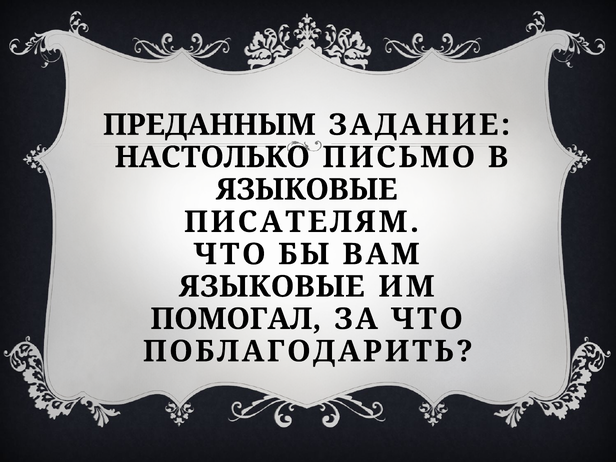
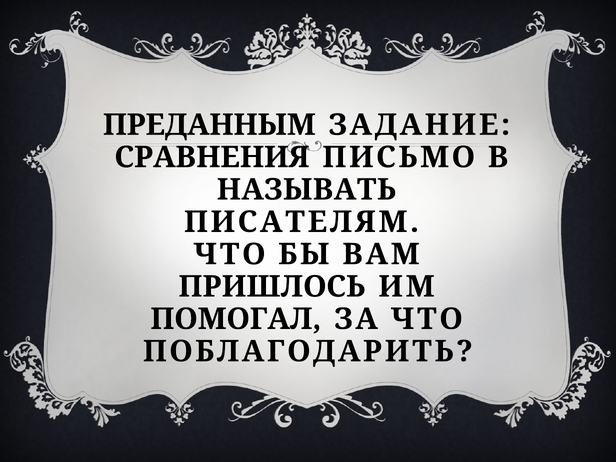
НАСТОЛЬКО: НАСТОЛЬКО -> СРАВНЕНИЯ
ЯЗЫКОВЫЕ at (307, 190): ЯЗЫКОВЫЕ -> НАЗЫВАТЬ
ЯЗЫКОВЫЕ at (272, 287): ЯЗЫКОВЫЕ -> ПРИШЛОСЬ
